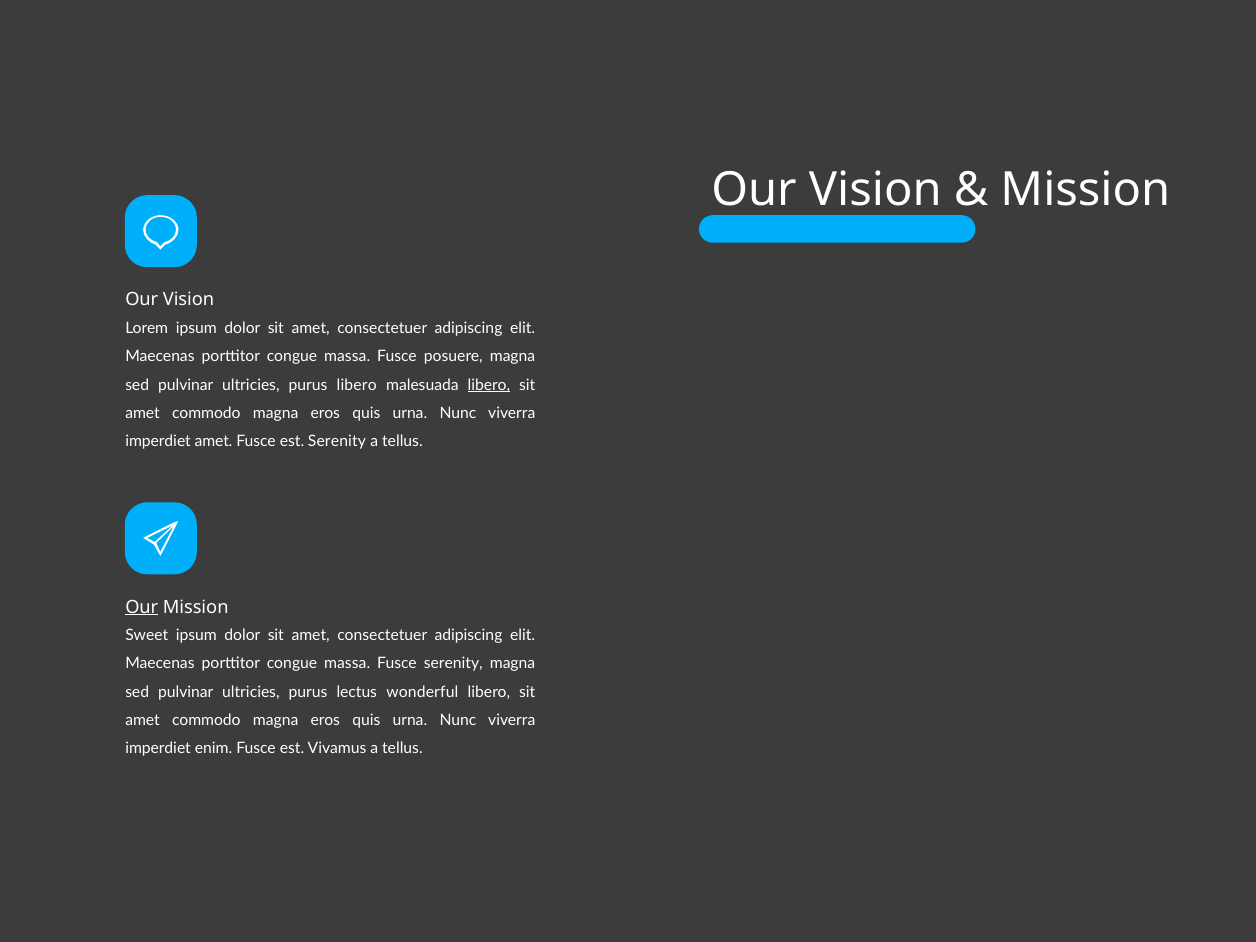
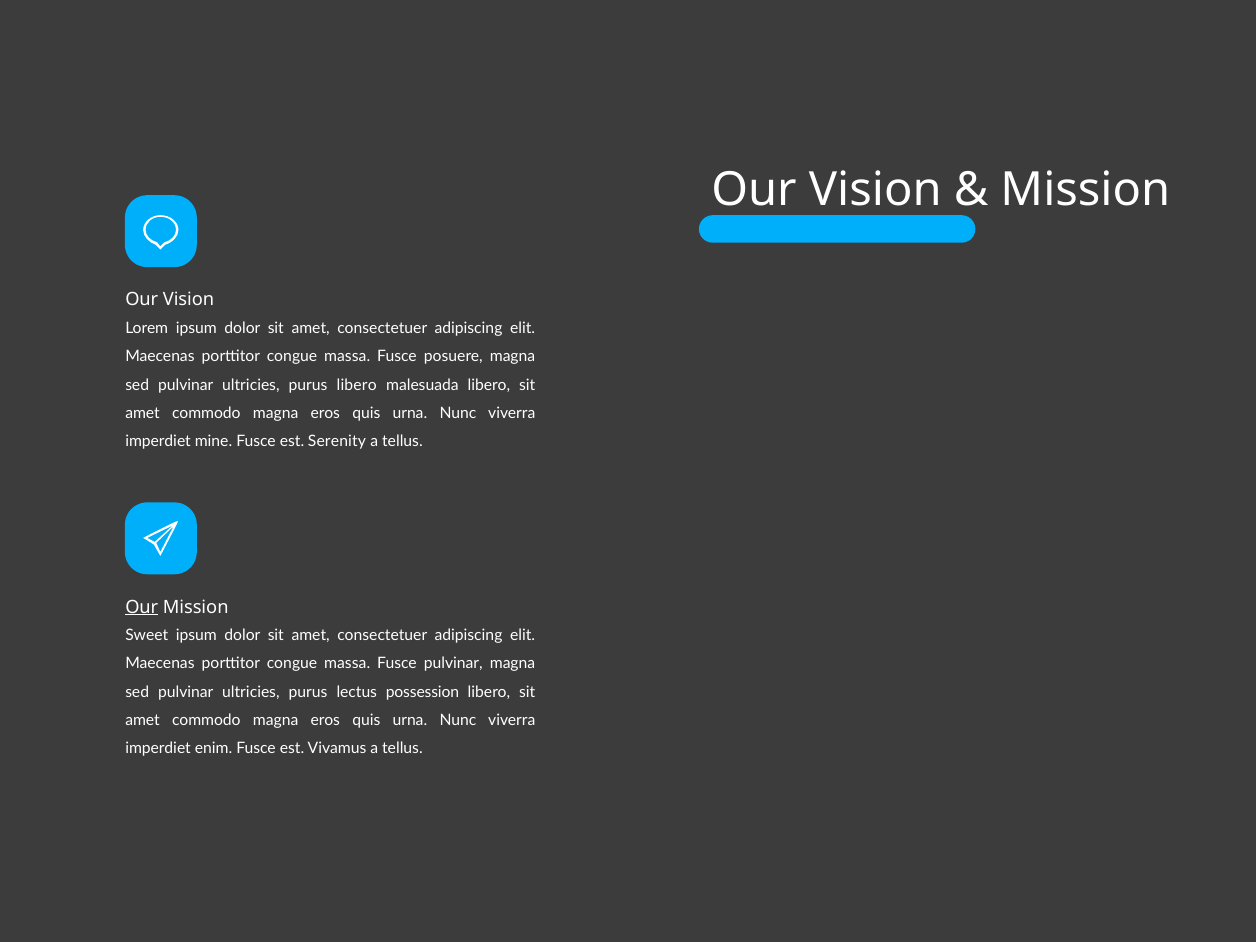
libero at (489, 385) underline: present -> none
imperdiet amet: amet -> mine
Fusce serenity: serenity -> pulvinar
wonderful: wonderful -> possession
